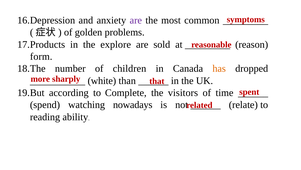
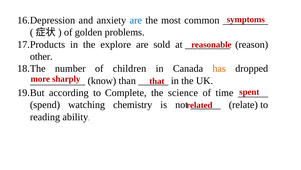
are at (136, 20) colour: purple -> blue
form: form -> other
white: white -> know
visitors: visitors -> science
nowadays: nowadays -> chemistry
